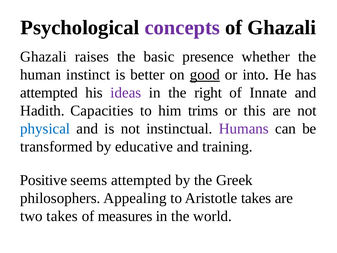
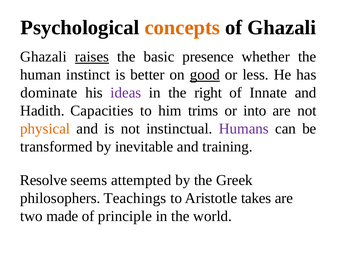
concepts colour: purple -> orange
raises underline: none -> present
into: into -> less
attempted at (49, 93): attempted -> dominate
this: this -> into
physical colour: blue -> orange
educative: educative -> inevitable
Positive: Positive -> Resolve
Appealing: Appealing -> Teachings
two takes: takes -> made
measures: measures -> principle
